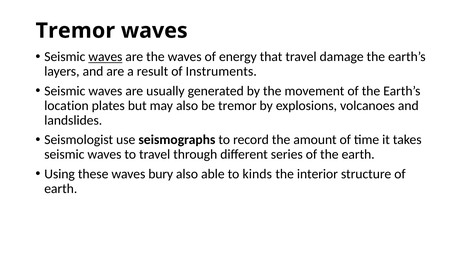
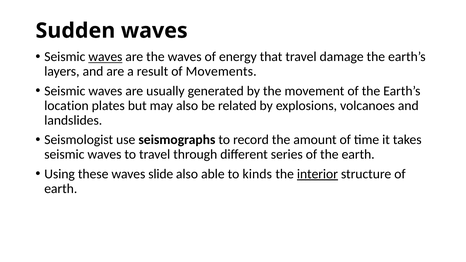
Tremor at (75, 31): Tremor -> Sudden
Instruments: Instruments -> Movements
be tremor: tremor -> related
bury: bury -> slide
interior underline: none -> present
